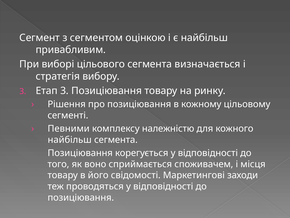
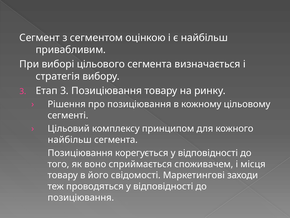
Певними: Певними -> Цільовий
належністю: належністю -> принципом
